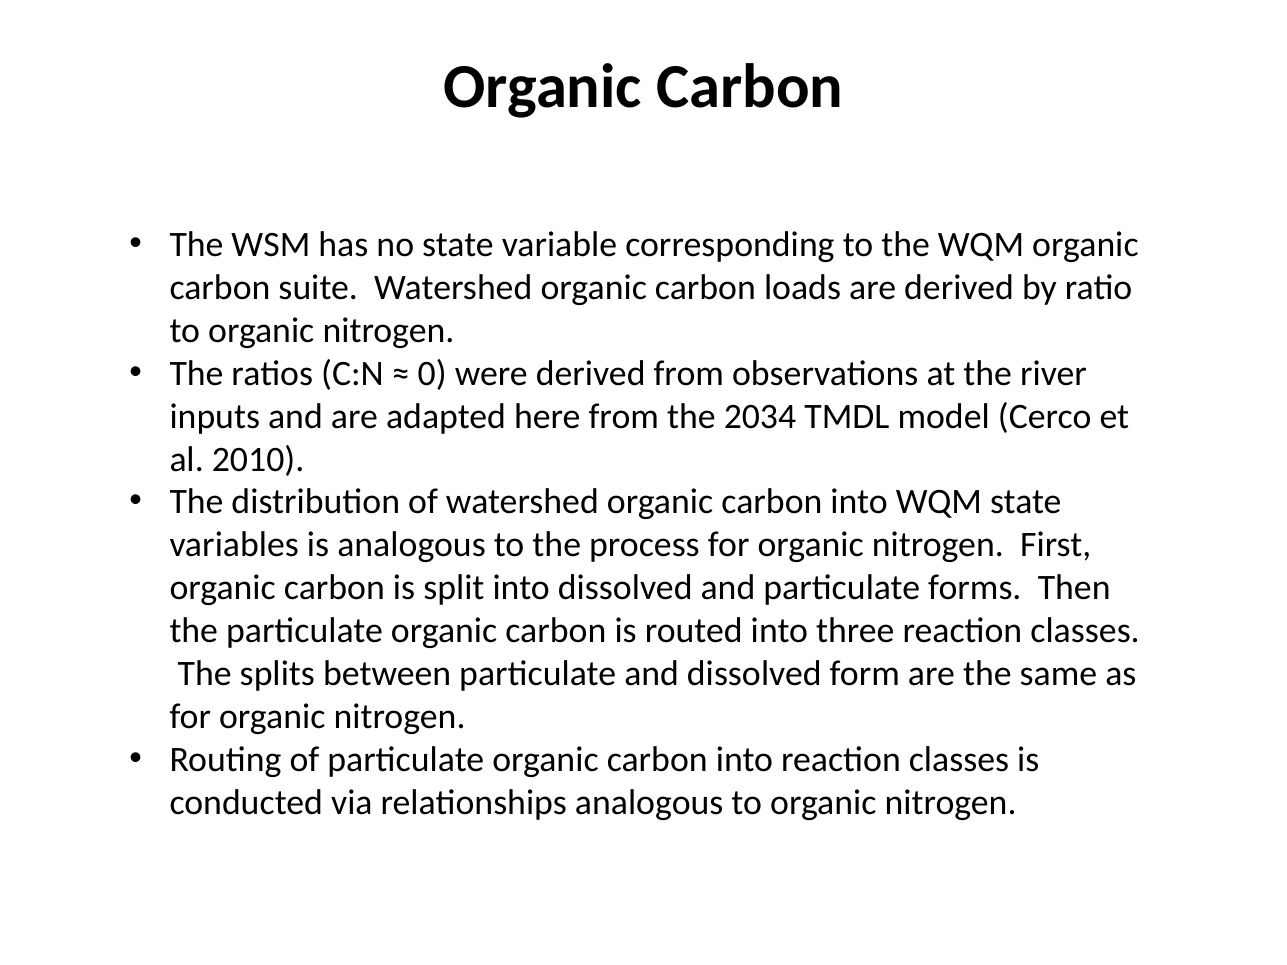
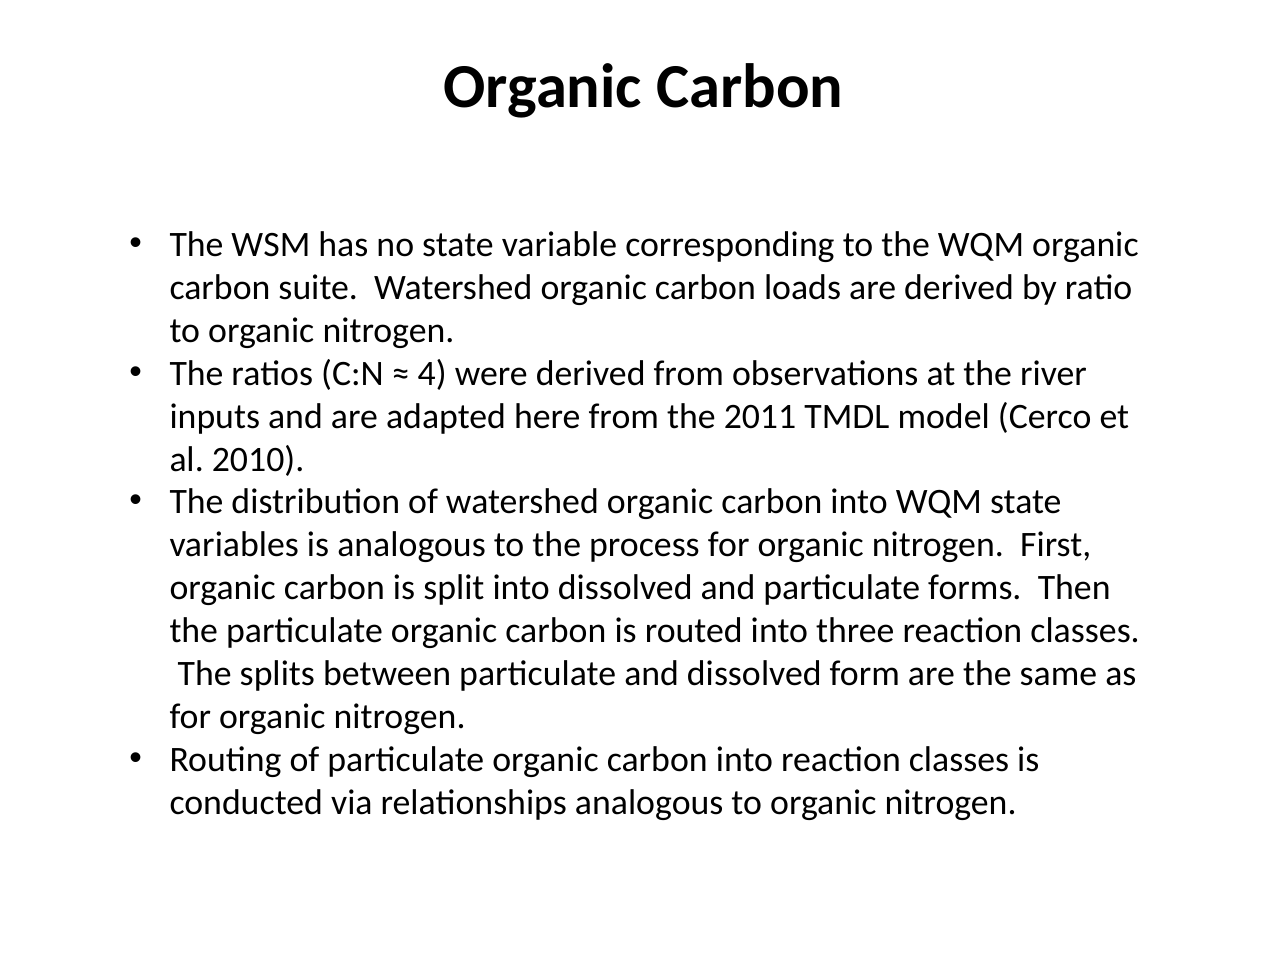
0: 0 -> 4
2034: 2034 -> 2011
